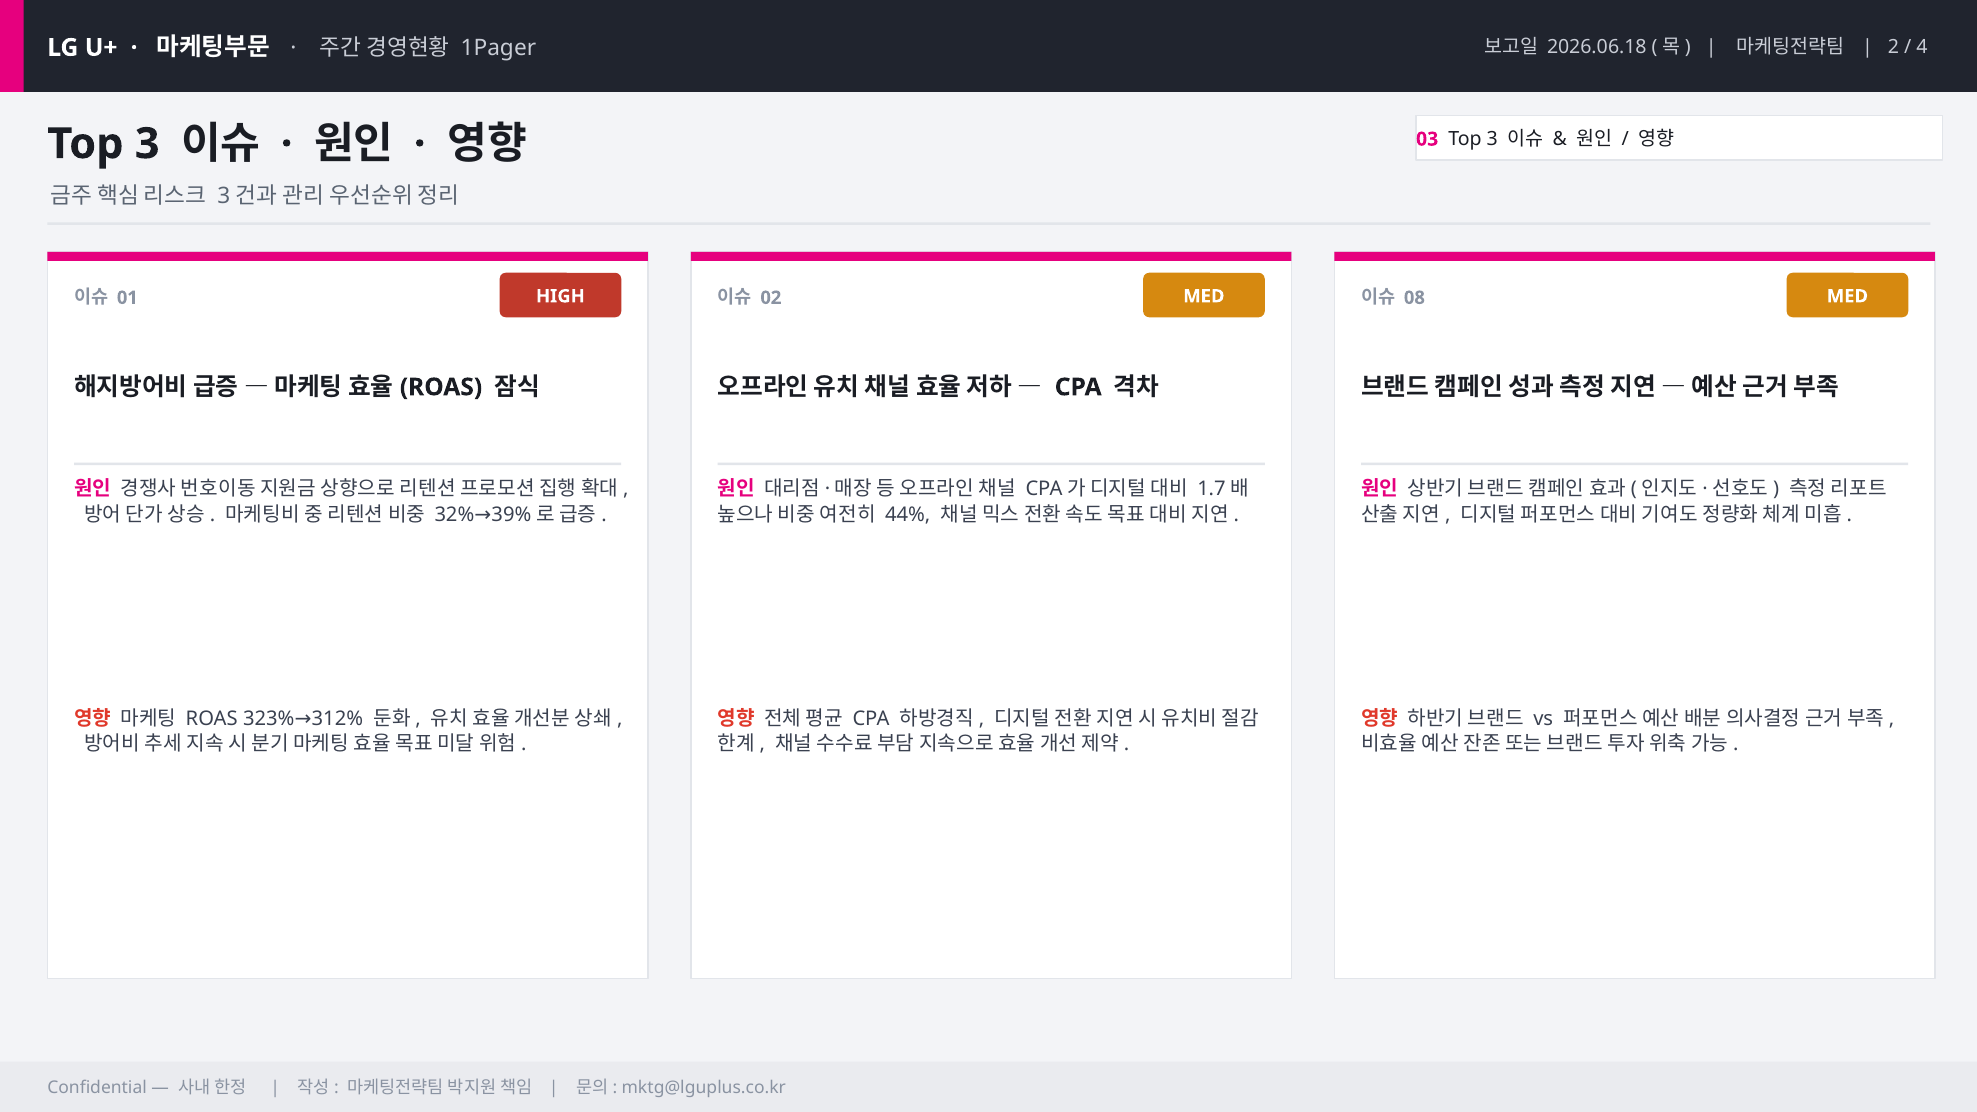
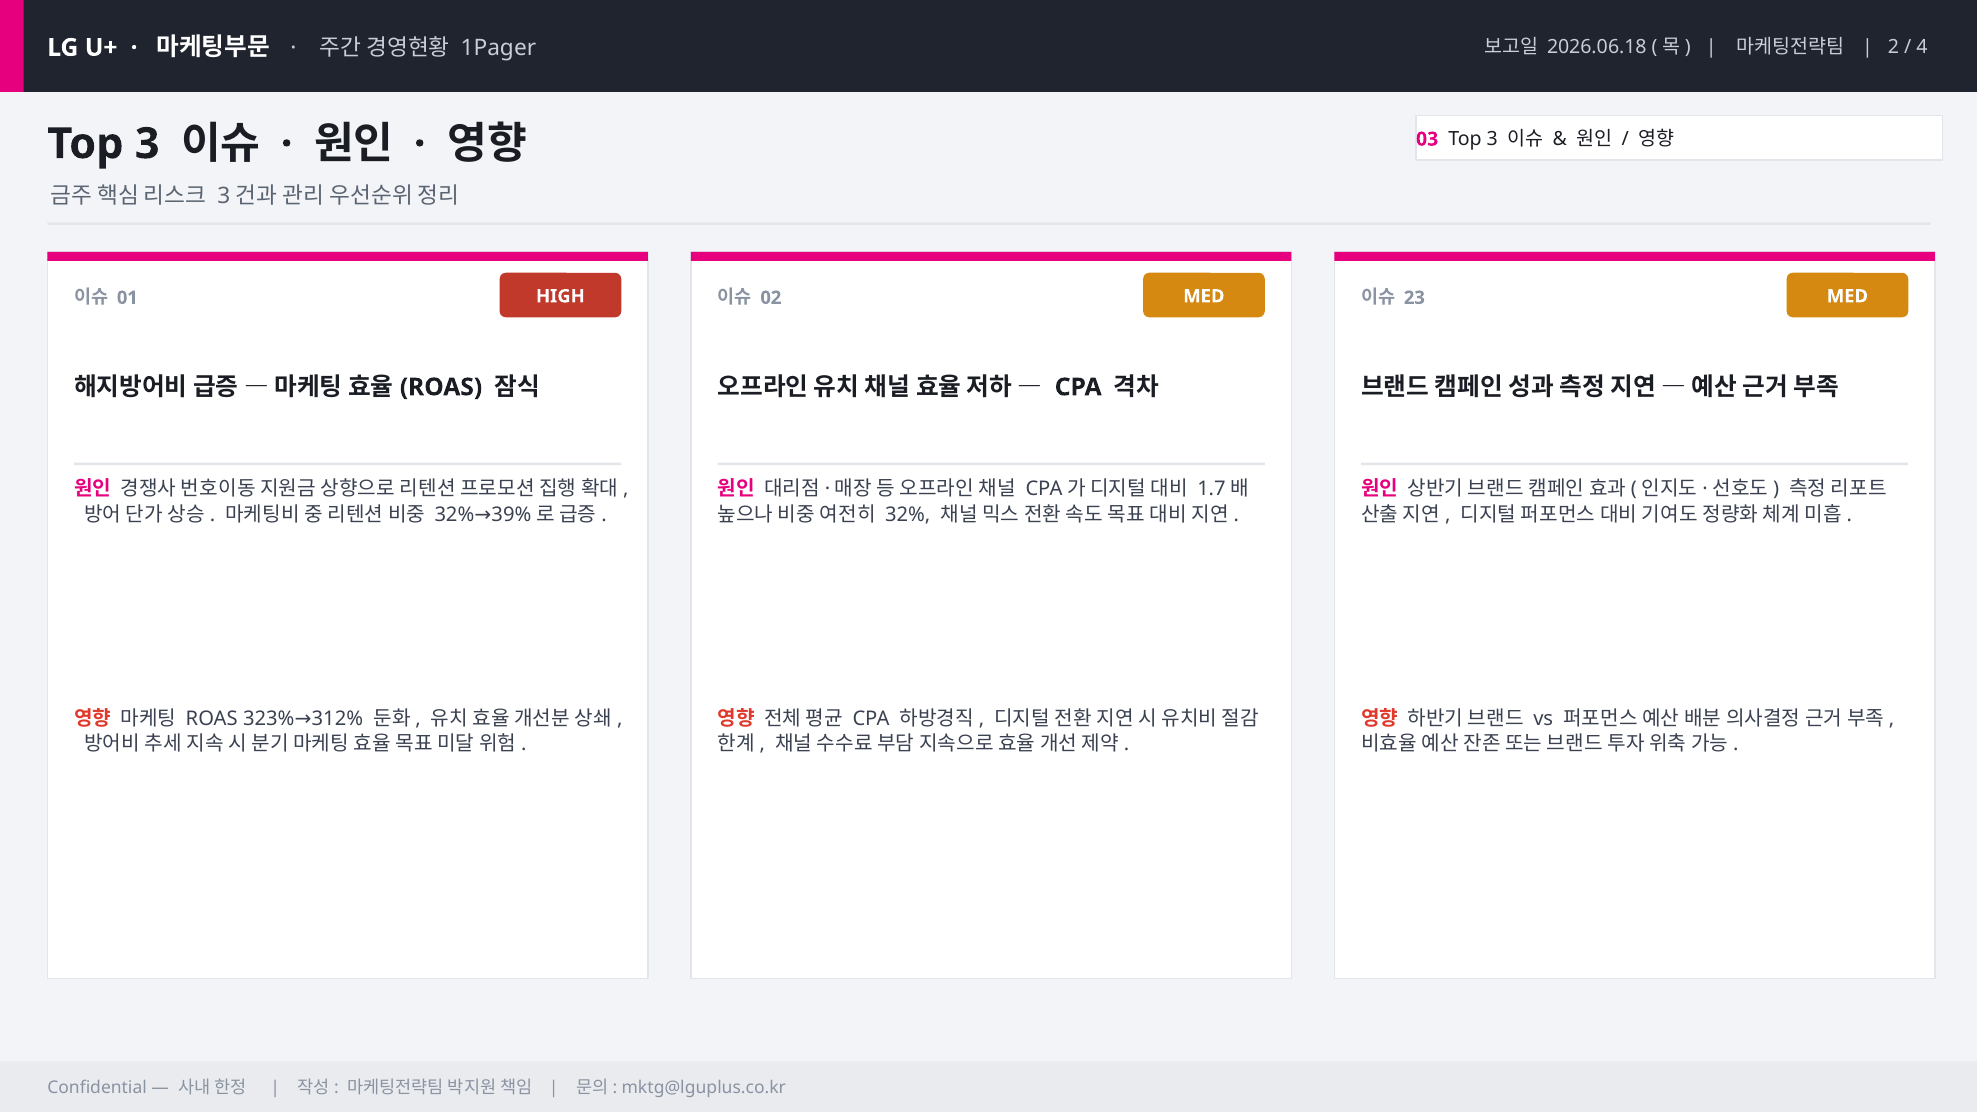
08: 08 -> 23
44% at (908, 515): 44% -> 32%
